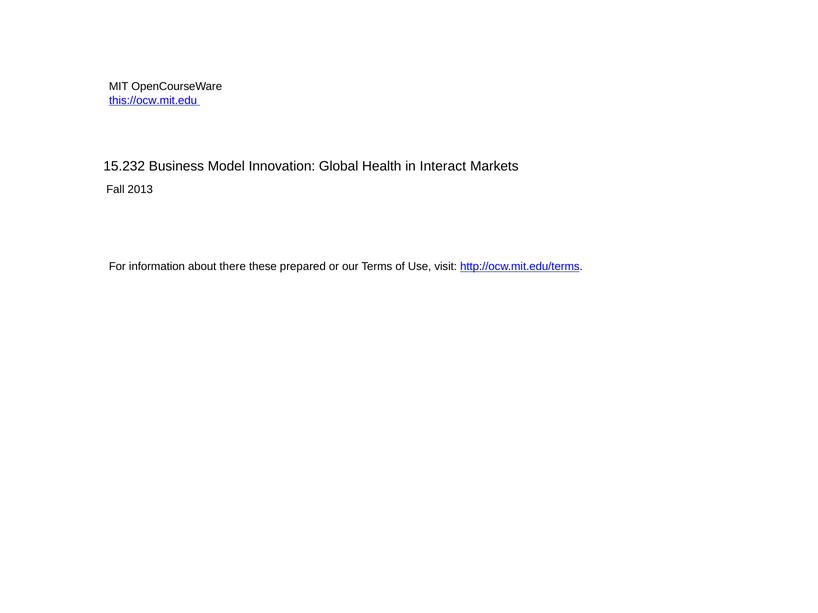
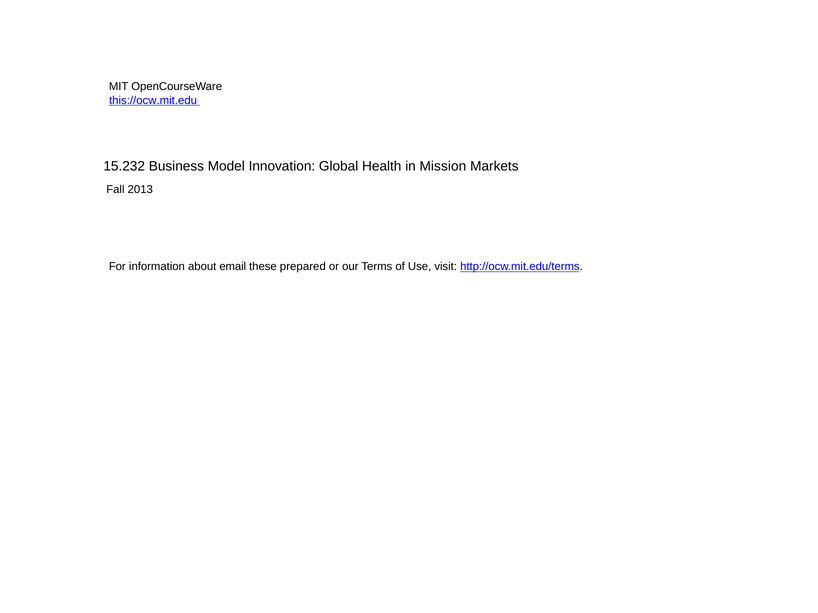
Interact: Interact -> Mission
there: there -> email
